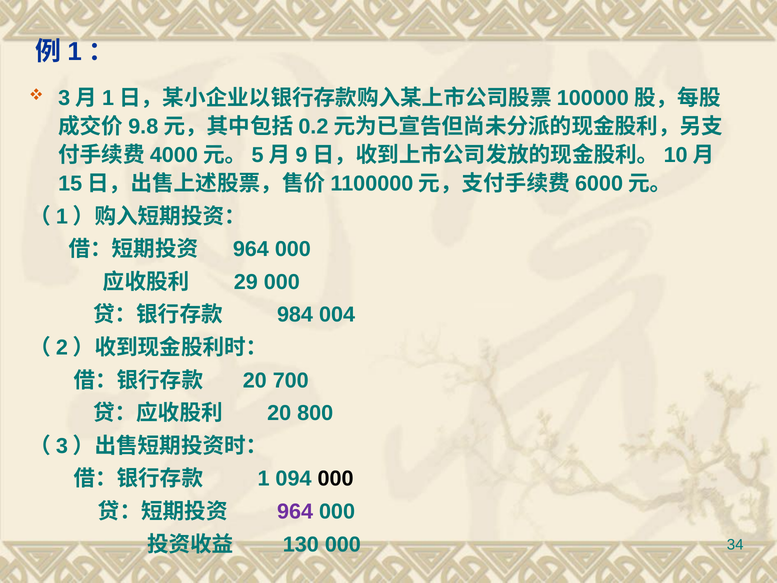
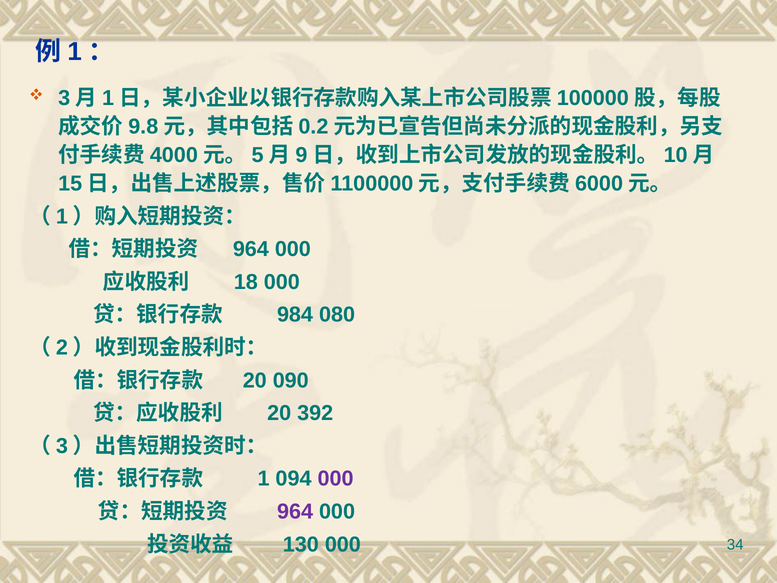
29: 29 -> 18
004: 004 -> 080
700: 700 -> 090
800: 800 -> 392
000 at (336, 479) colour: black -> purple
